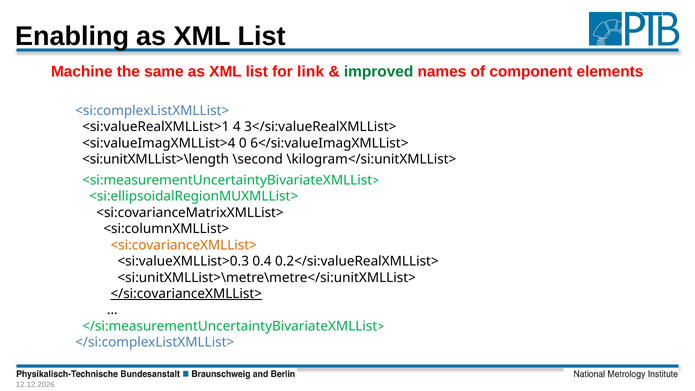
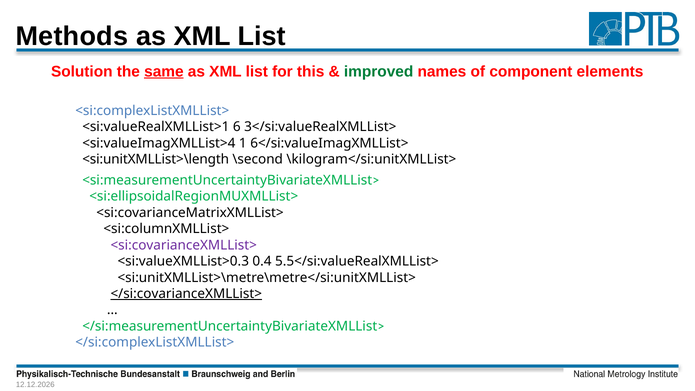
Enabling: Enabling -> Methods
Machine: Machine -> Solution
same underline: none -> present
link: link -> this
4: 4 -> 6
0: 0 -> 1
<si:covarianceXMLList> colour: orange -> purple
0.2</si:valueRealXMLList>: 0.2</si:valueRealXMLList> -> 5.5</si:valueRealXMLList>
